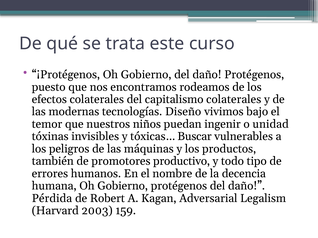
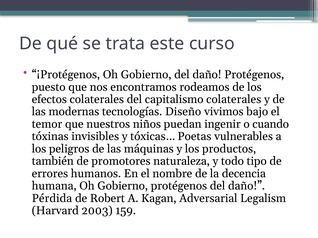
unidad: unidad -> cuando
Buscar: Buscar -> Poetas
productivo: productivo -> naturaleza
